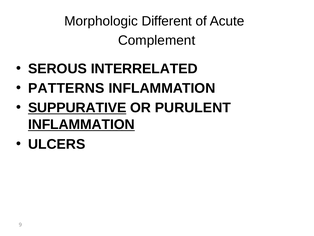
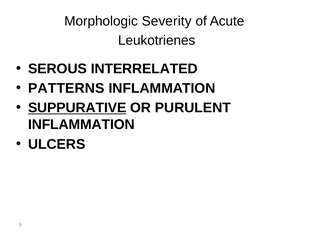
Different: Different -> Severity
Complement: Complement -> Leukotrienes
INFLAMMATION at (81, 124) underline: present -> none
